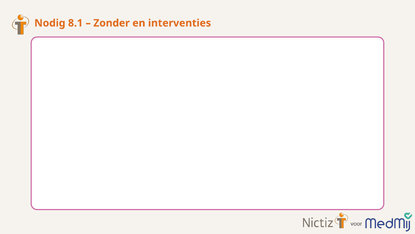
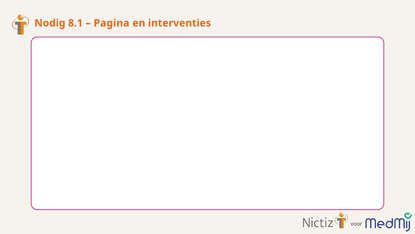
Zonder: Zonder -> Pagina
